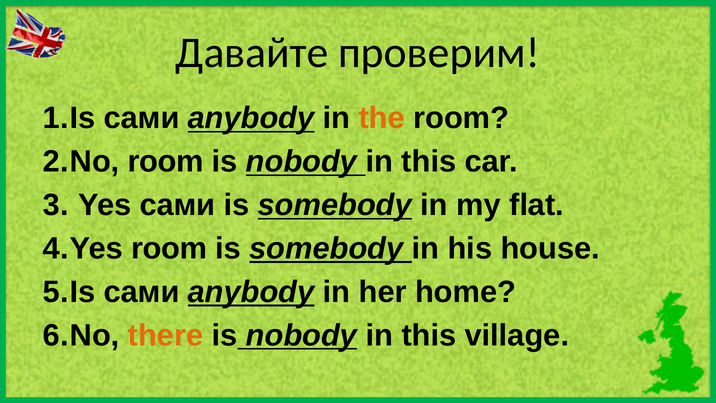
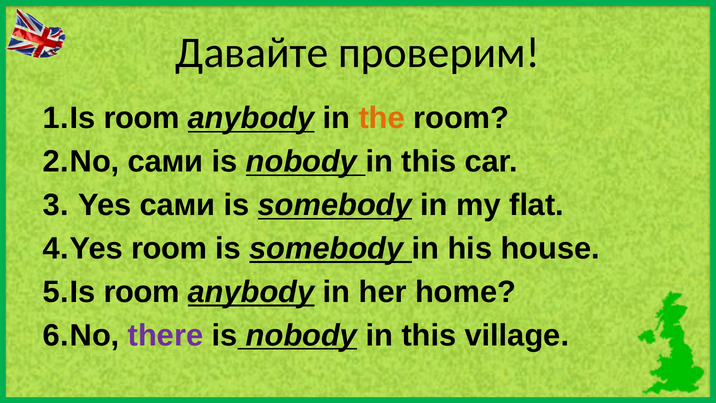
сами at (142, 118): сами -> room
room at (166, 162): room -> сами
сами at (142, 292): сами -> room
there colour: orange -> purple
